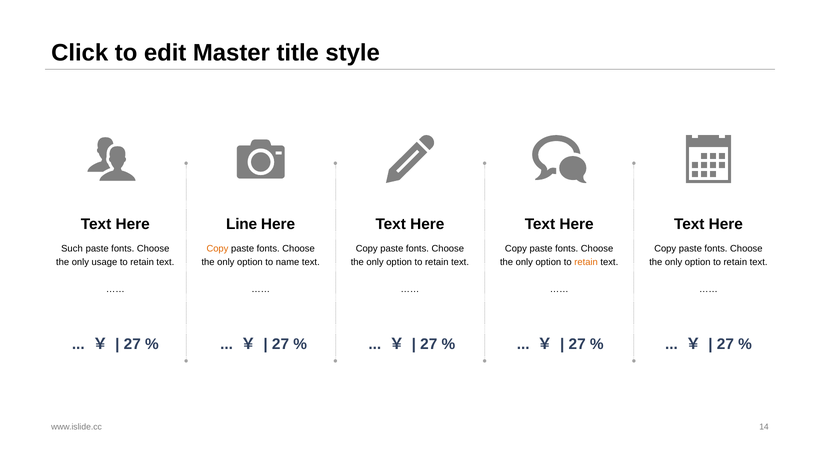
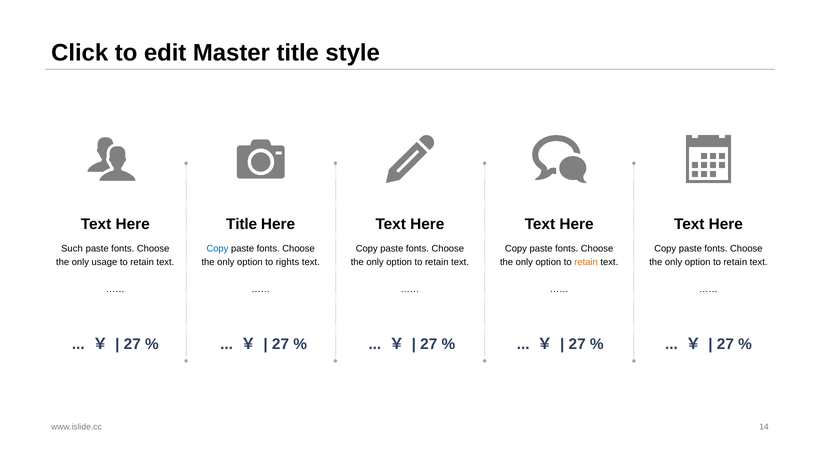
Line at (242, 224): Line -> Title
Copy at (217, 249) colour: orange -> blue
name: name -> rights
